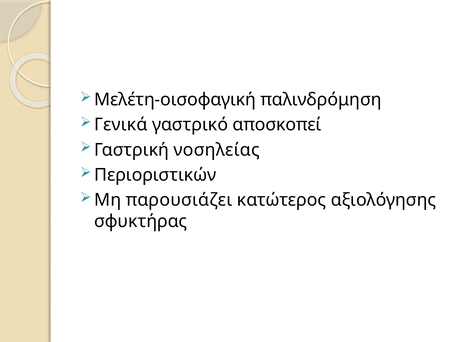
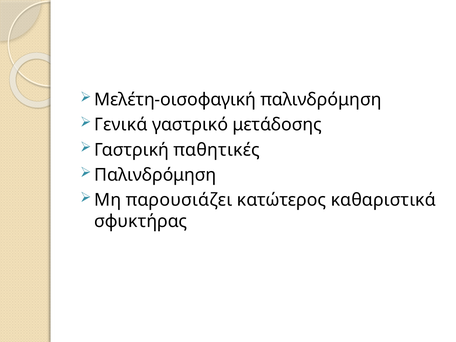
αποσκοπεί: αποσκοπεί -> μετάδοσης
νοσηλείας: νοσηλείας -> παθητικές
Περιοριστικών at (155, 175): Περιοριστικών -> Παλινδρόμηση
αξιολόγησης: αξιολόγησης -> καθαριστικά
